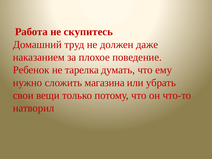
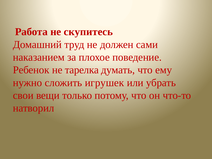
даже: даже -> сами
магазина: магазина -> игрушек
